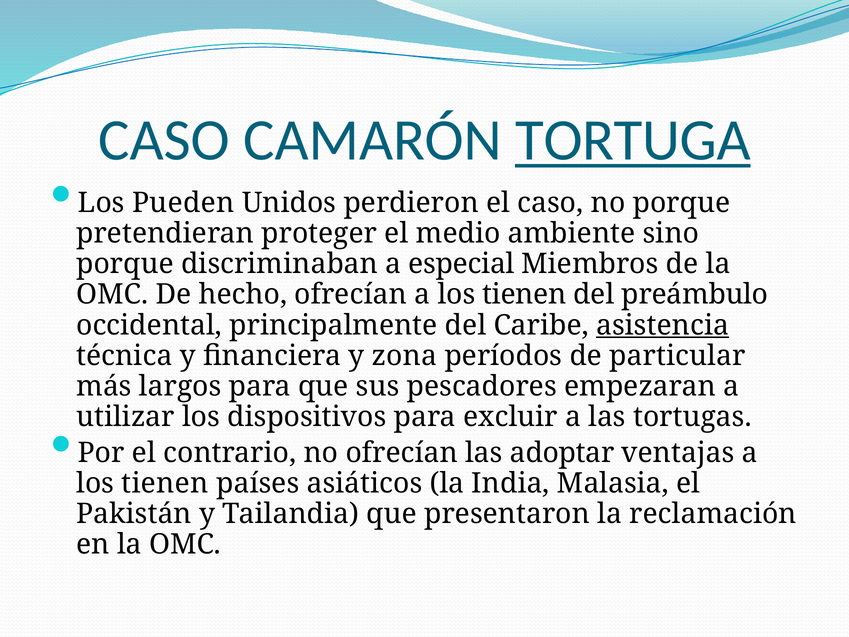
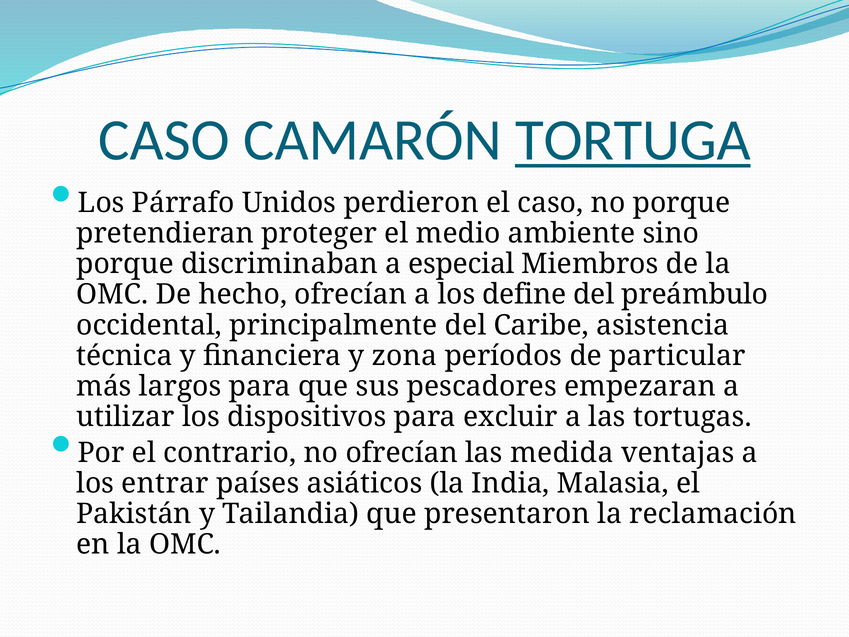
Pueden: Pueden -> Párrafo
ofrecían a los tienen: tienen -> define
asistencia underline: present -> none
adoptar: adoptar -> medida
tienen at (165, 483): tienen -> entrar
